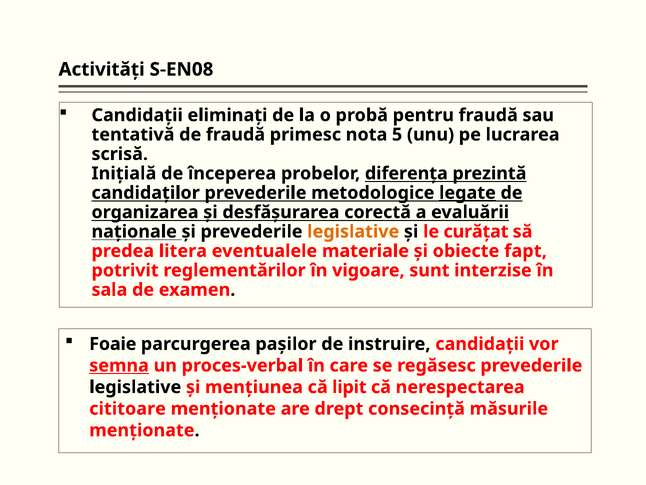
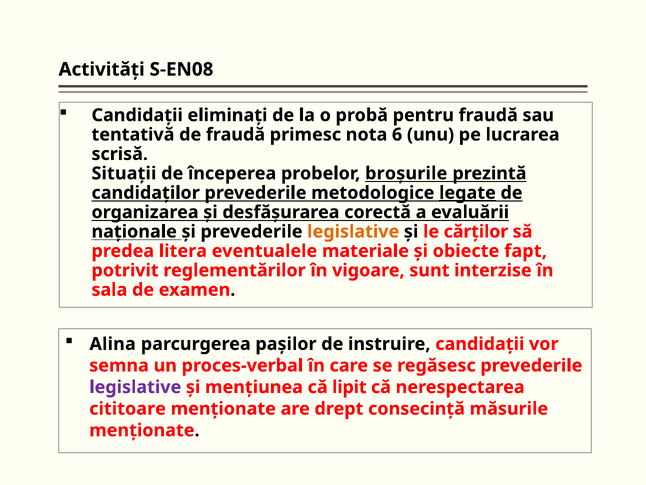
5: 5 -> 6
Iniţială: Iniţială -> Situaţii
diferenţa: diferenţa -> broşurile
curăţat: curăţat -> cărţilor
Foaie: Foaie -> Alina
semna underline: present -> none
legislative at (135, 387) colour: black -> purple
